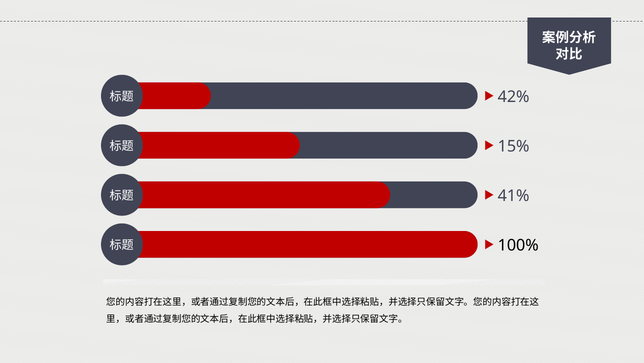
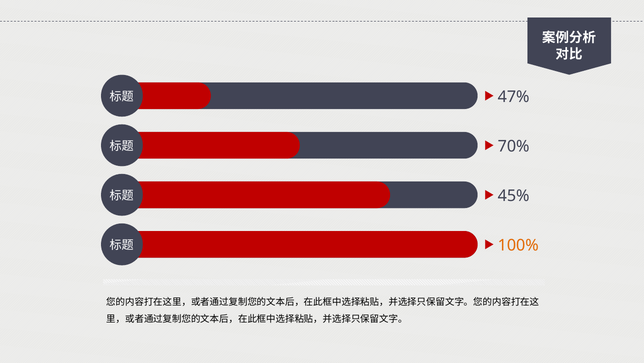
42%: 42% -> 47%
15%: 15% -> 70%
41%: 41% -> 45%
100% colour: black -> orange
